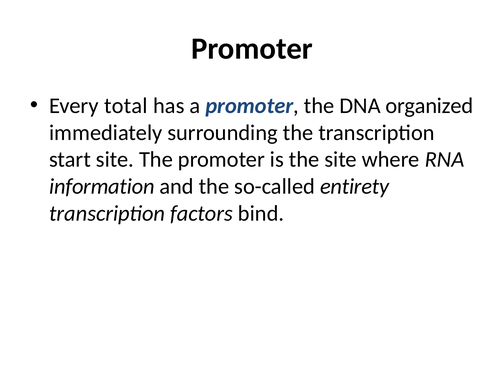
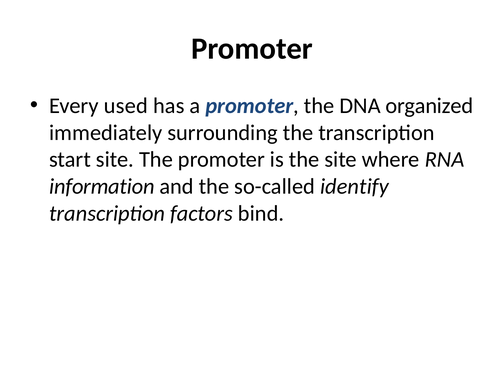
total: total -> used
entirety: entirety -> identify
